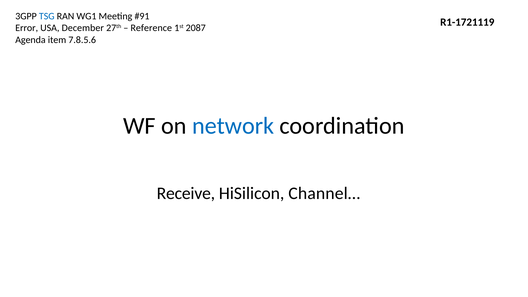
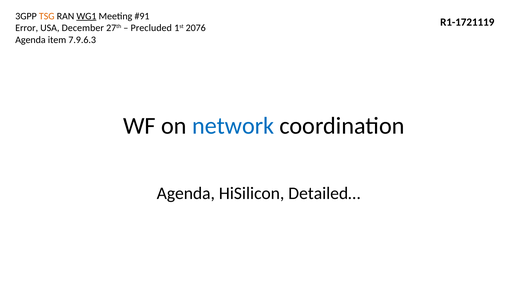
TSG colour: blue -> orange
WG1 underline: none -> present
Reference: Reference -> Precluded
2087: 2087 -> 2076
7.8.5.6: 7.8.5.6 -> 7.9.6.3
Receive at (186, 193): Receive -> Agenda
Channel…: Channel… -> Detailed…
